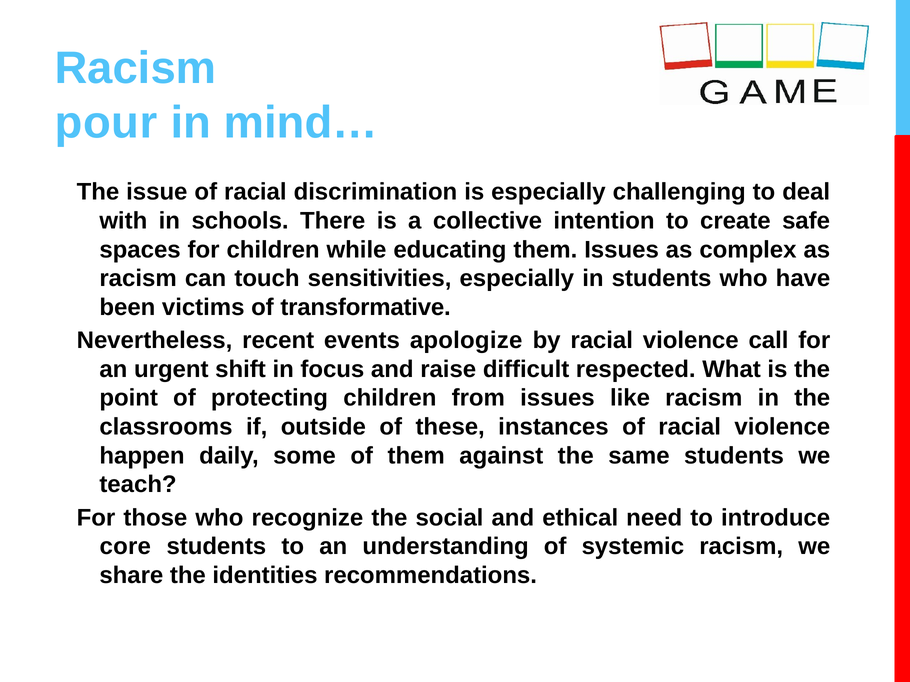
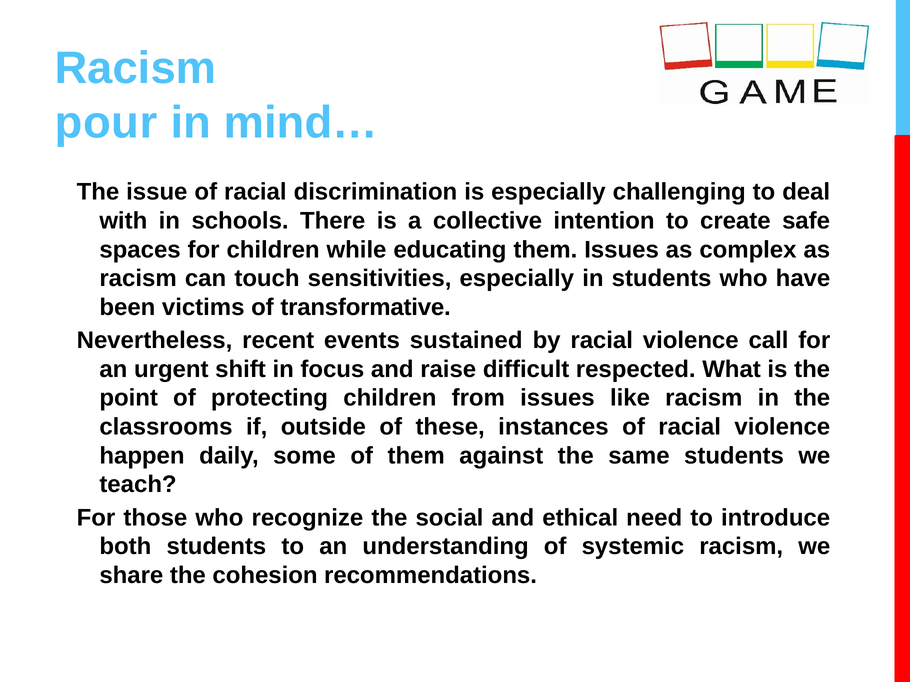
apologize: apologize -> sustained
core: core -> both
identities: identities -> cohesion
